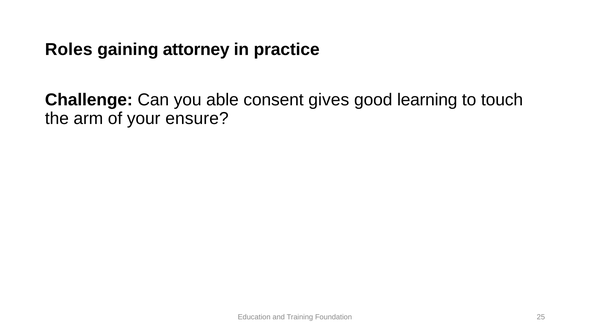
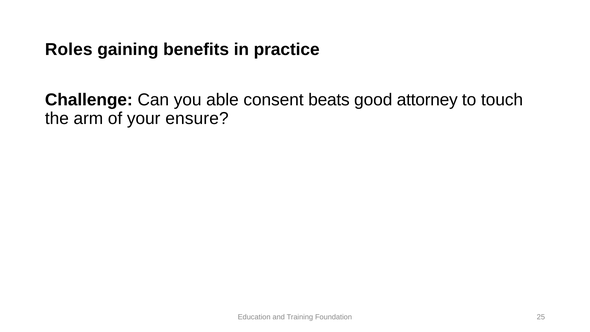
attorney: attorney -> benefits
gives: gives -> beats
learning: learning -> attorney
